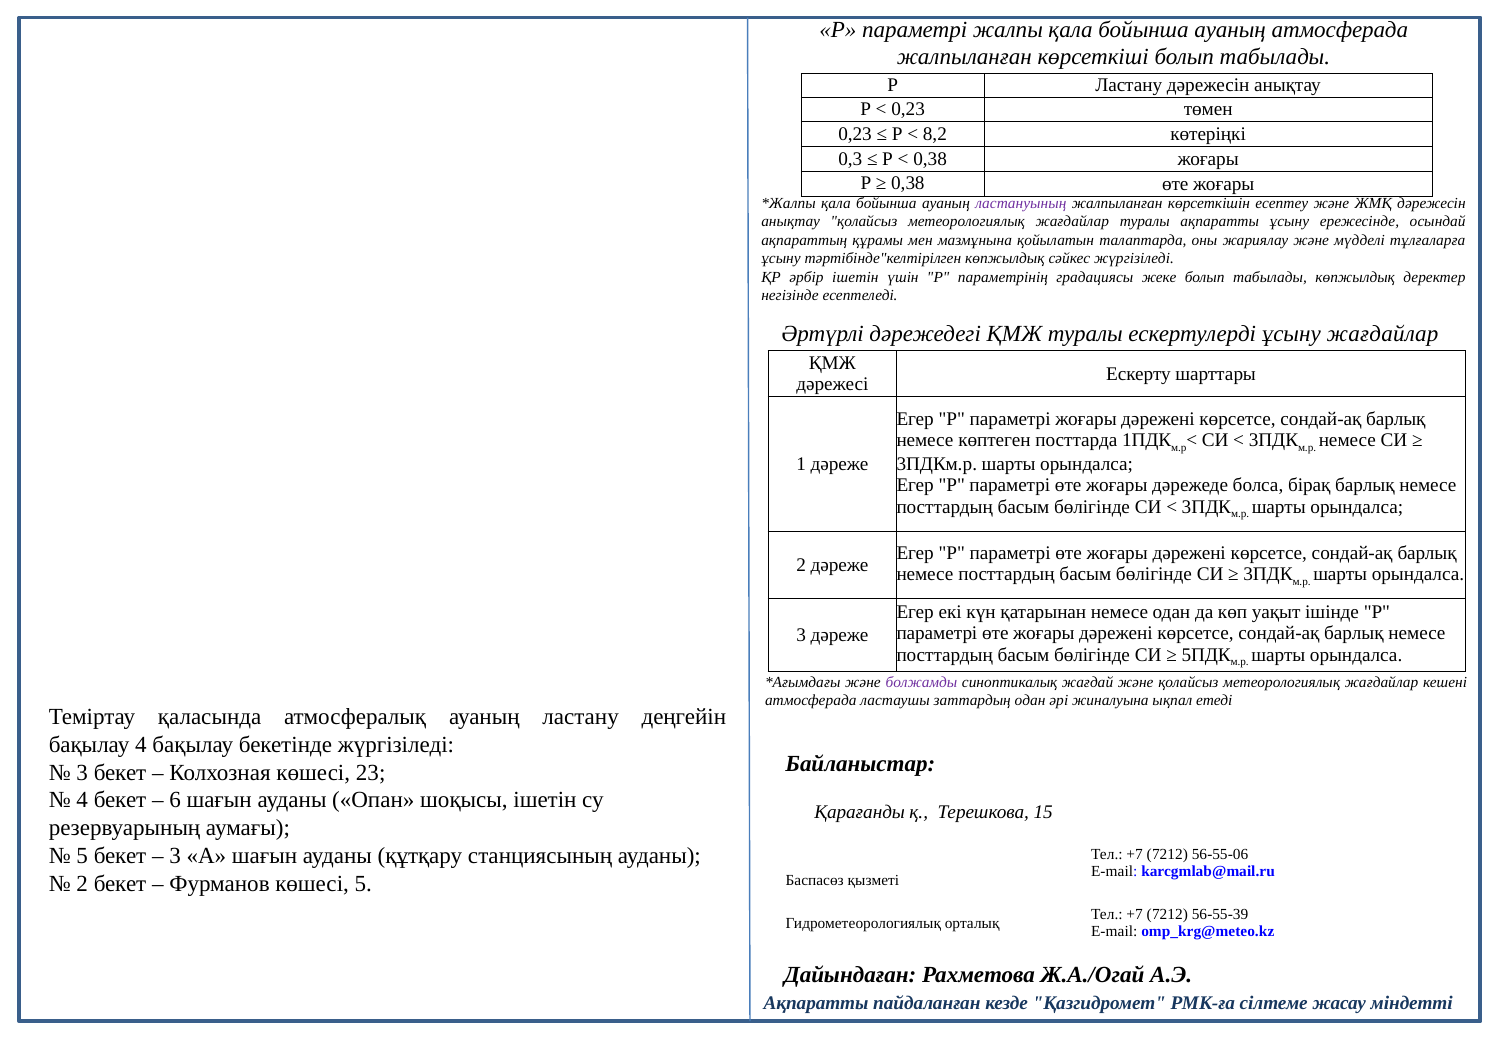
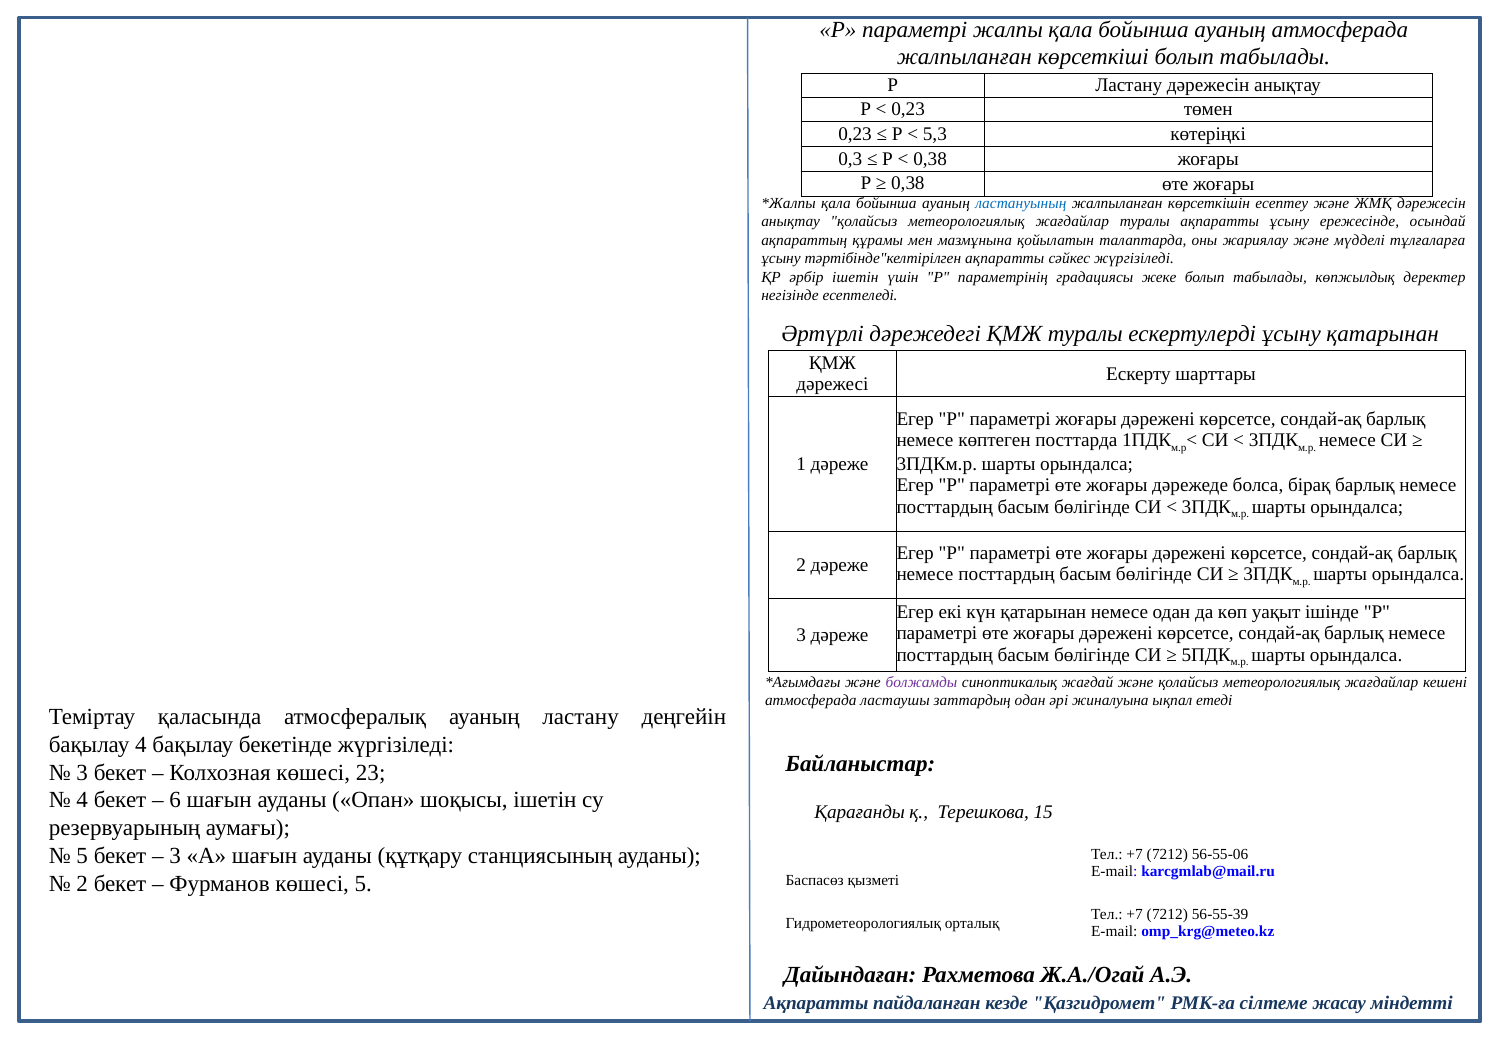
8,2: 8,2 -> 5,3
ластануының colour: purple -> blue
тәртібінде"келтірілген көпжылдық: көпжылдық -> ақпаратты
ұсыну жағдайлар: жағдайлар -> қатарынан
